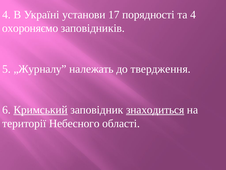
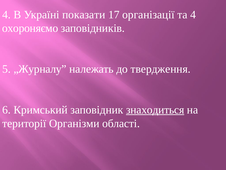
установи: установи -> показати
порядності: порядності -> органiзацiї
Кримський underline: present -> none
Небесного: Небесного -> Організми
